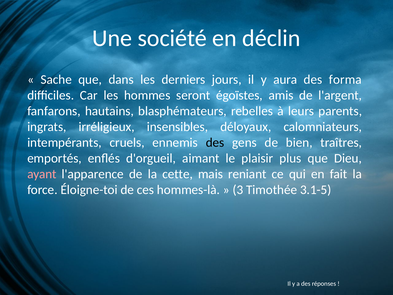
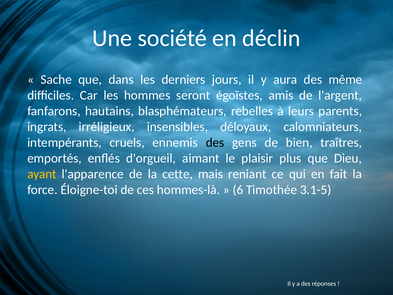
forma: forma -> même
ayant colour: pink -> yellow
3: 3 -> 6
